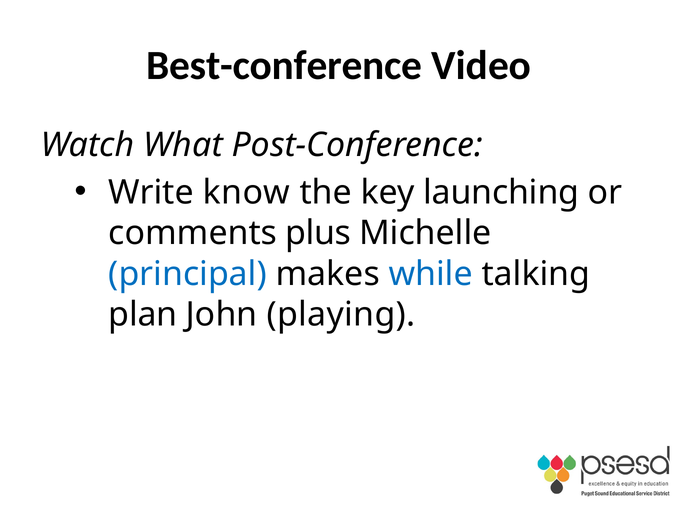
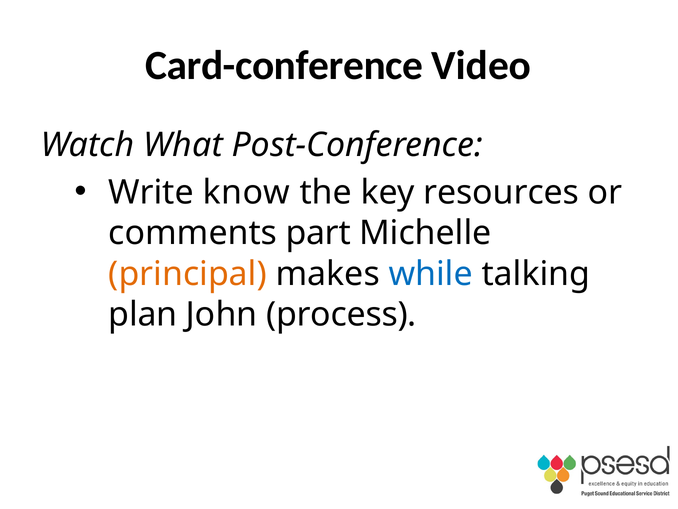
Best-conference: Best-conference -> Card-conference
launching: launching -> resources
plus: plus -> part
principal colour: blue -> orange
playing: playing -> process
